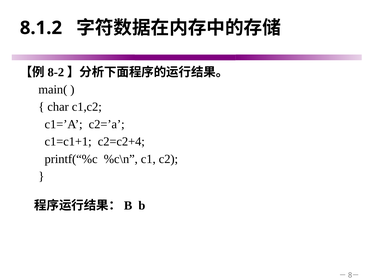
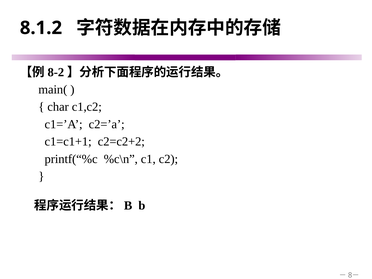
c2=c2+4: c2=c2+4 -> c2=c2+2
